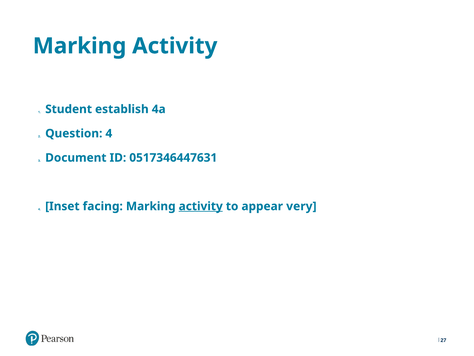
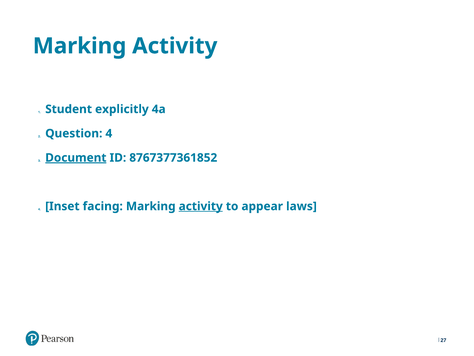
establish: establish -> explicitly
Document underline: none -> present
0517346447631: 0517346447631 -> 8767377361852
very: very -> laws
